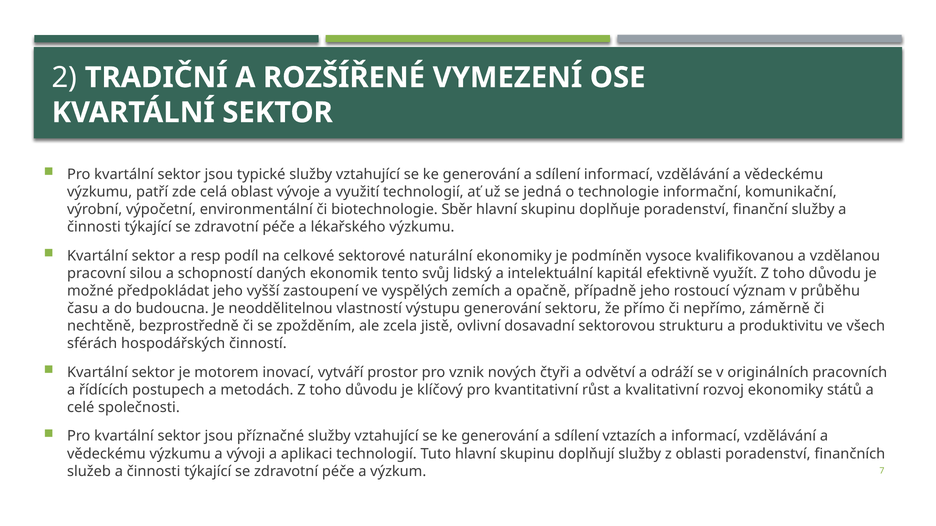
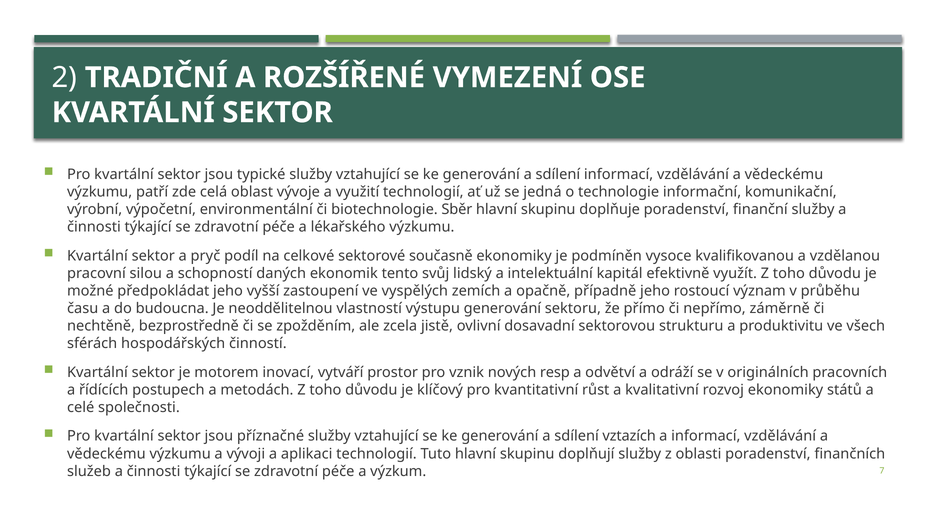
resp: resp -> pryč
naturální: naturální -> současně
čtyři: čtyři -> resp
